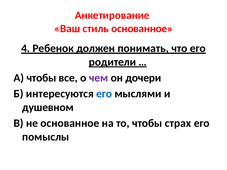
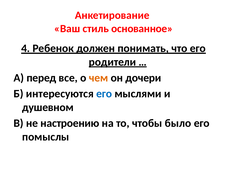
А чтобы: чтобы -> перед
чем colour: purple -> orange
не основанное: основанное -> настроению
страх: страх -> было
